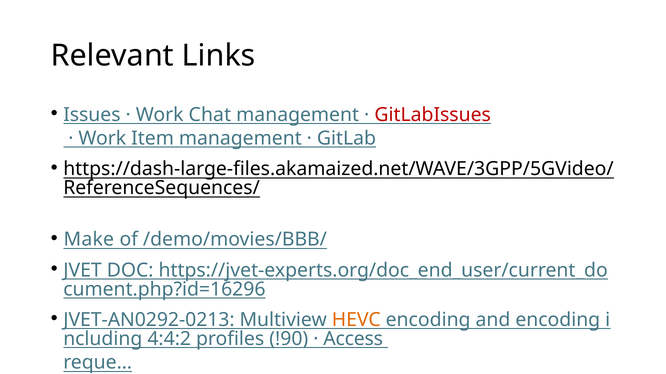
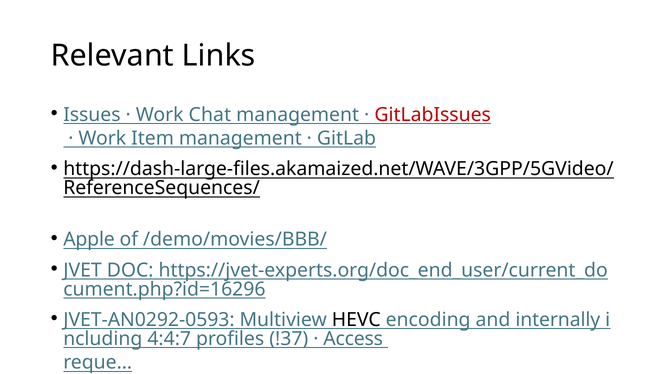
Make: Make -> Apple
JVET-AN0292-0213: JVET-AN0292-0213 -> JVET-AN0292-0593
HEVC colour: orange -> black
and encoding: encoding -> internally
4:4:2: 4:4:2 -> 4:4:7
!90: !90 -> !37
